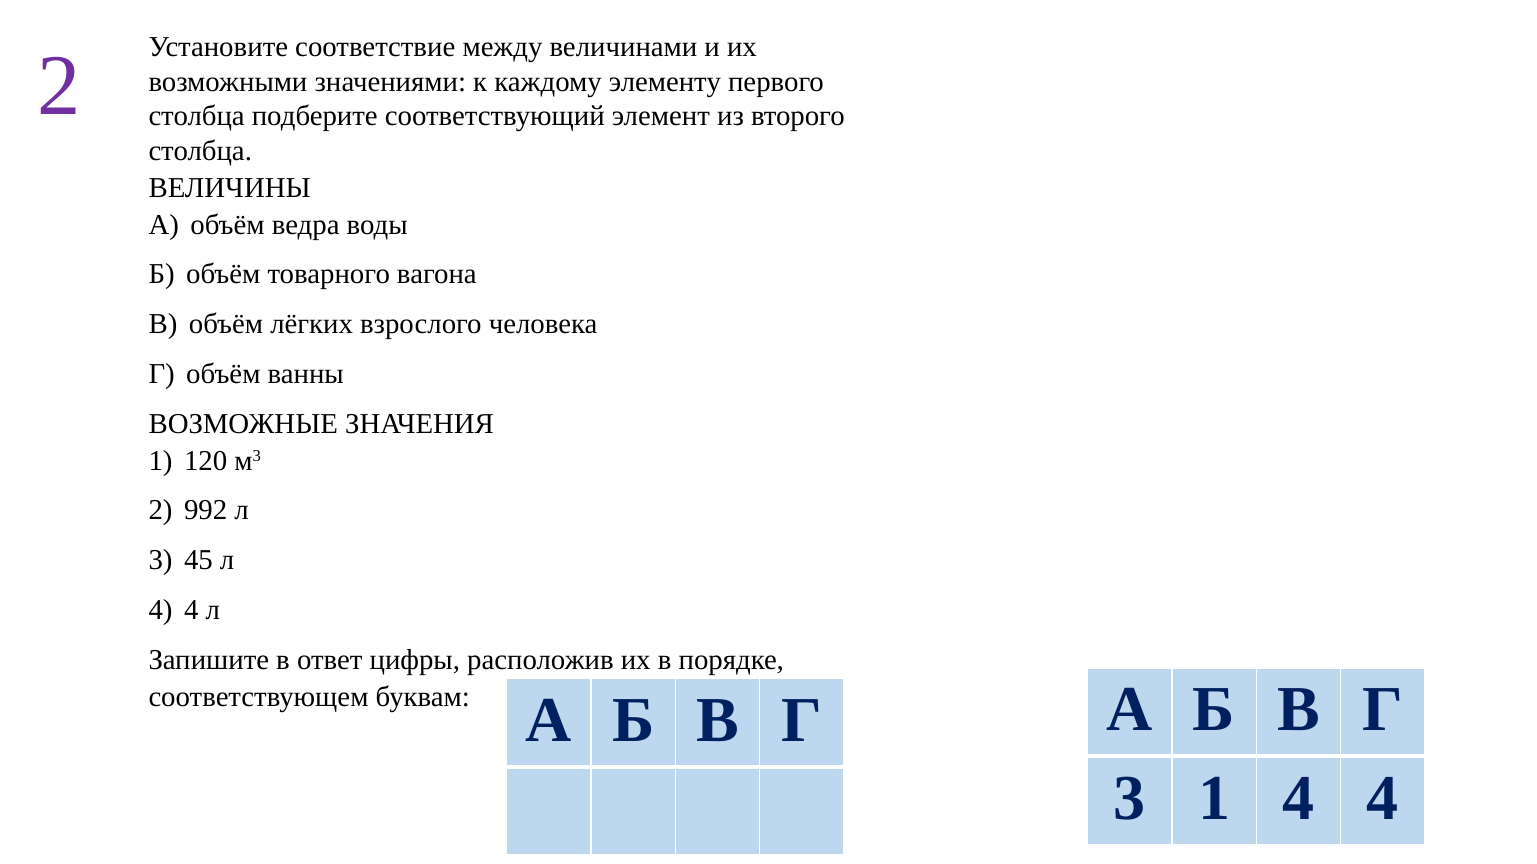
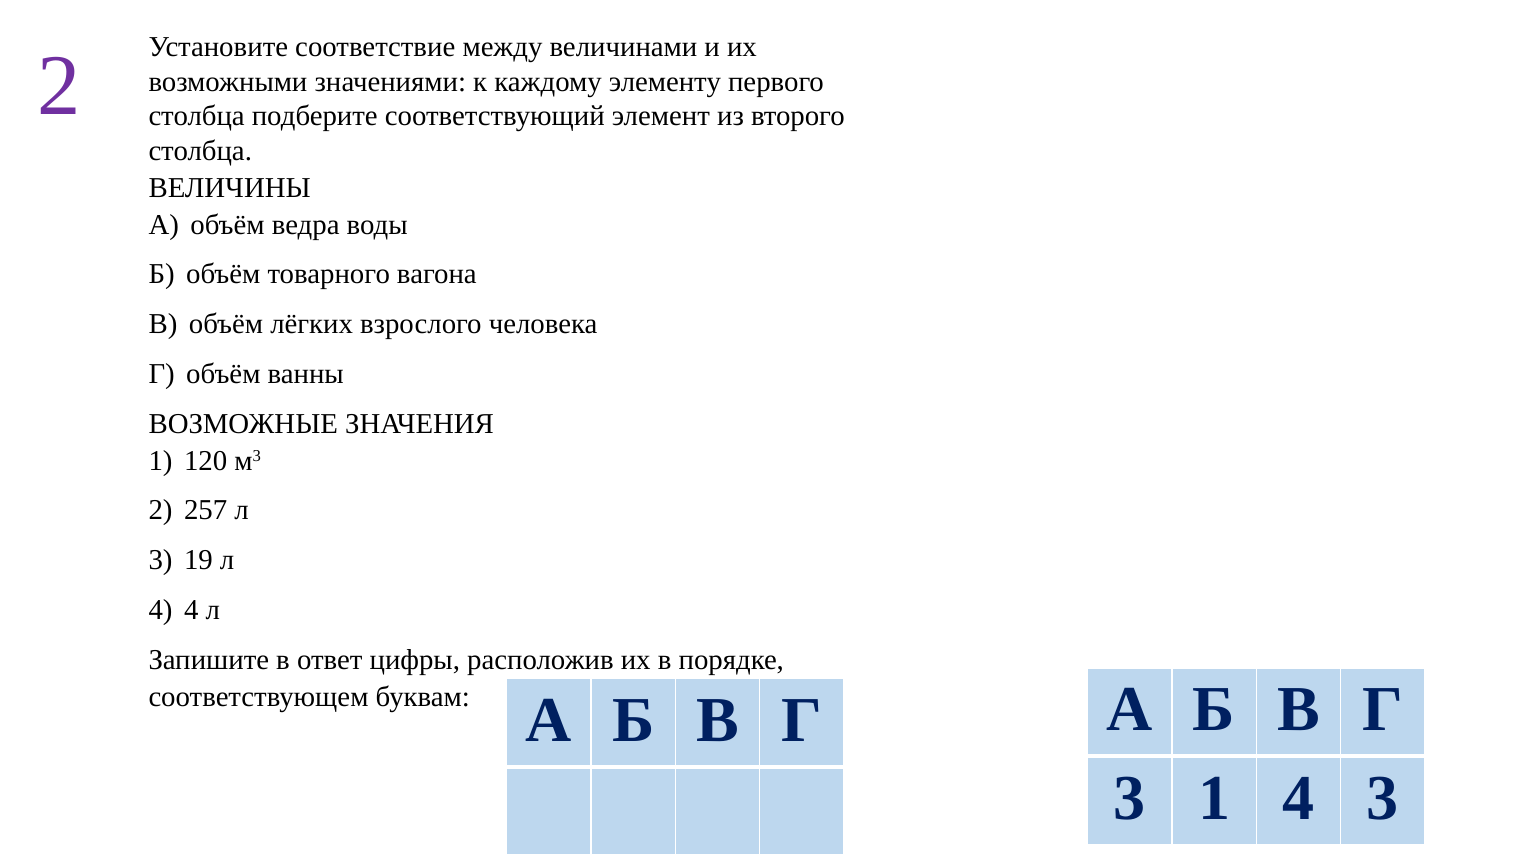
992: 992 -> 257
45: 45 -> 19
1 4 4: 4 -> 3
